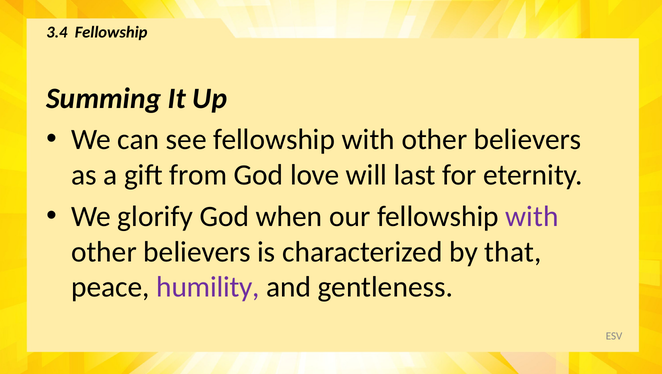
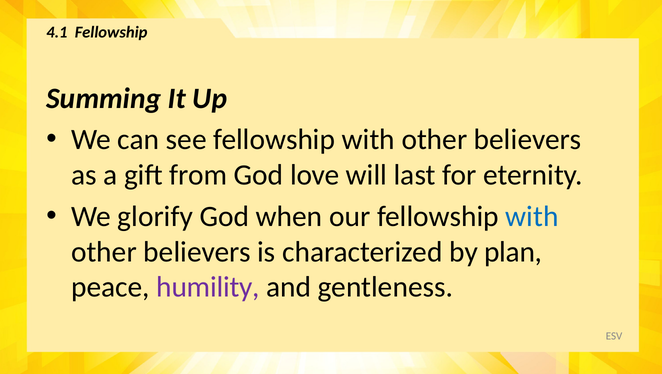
3.4: 3.4 -> 4.1
with at (532, 216) colour: purple -> blue
that: that -> plan
